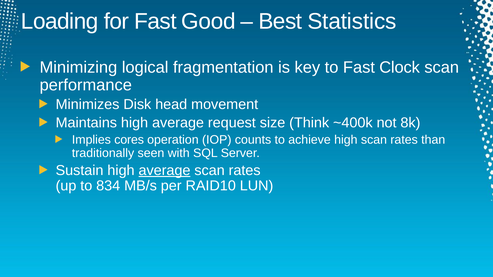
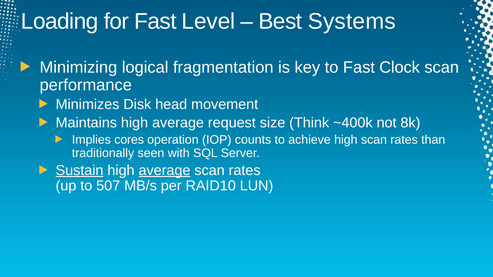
Good: Good -> Level
Statistics: Statistics -> Systems
Sustain underline: none -> present
834: 834 -> 507
